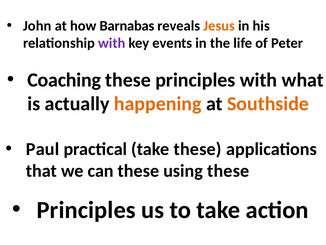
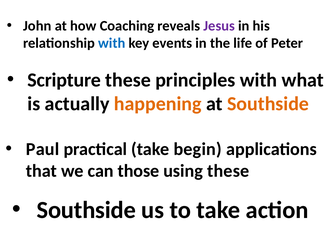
Barnabas: Barnabas -> Coaching
Jesus colour: orange -> purple
with at (112, 43) colour: purple -> blue
Coaching: Coaching -> Scripture
take these: these -> begin
can these: these -> those
Principles at (86, 210): Principles -> Southside
